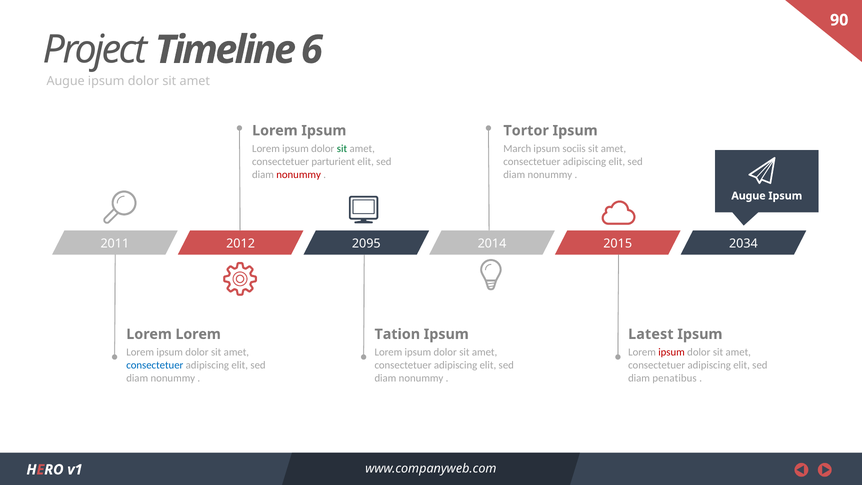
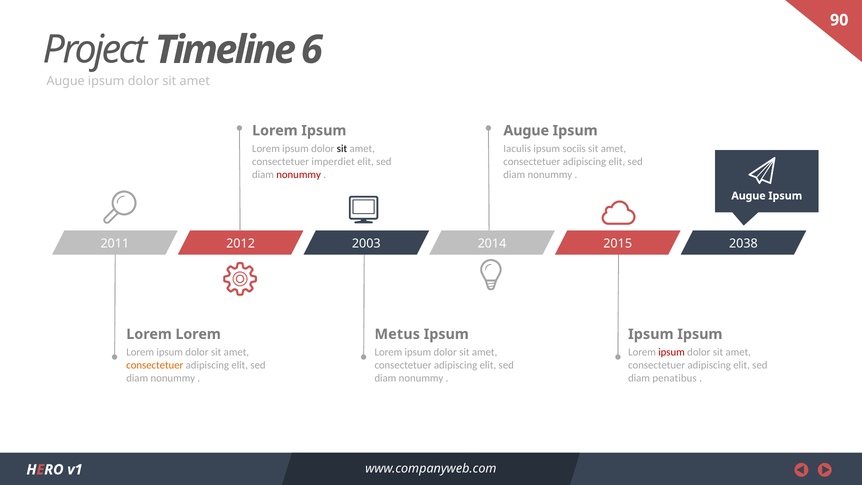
Tortor at (526, 131): Tortor -> Augue
sit at (342, 149) colour: green -> black
March: March -> Iaculis
parturient: parturient -> imperdiet
2095: 2095 -> 2003
2034: 2034 -> 2038
Tation: Tation -> Metus
Latest at (651, 334): Latest -> Ipsum
consectetuer at (155, 365) colour: blue -> orange
